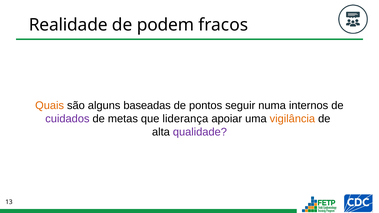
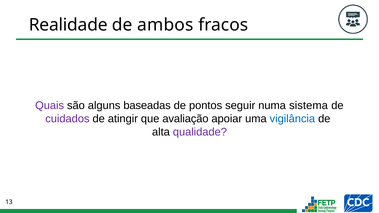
podem: podem -> ambos
Quais colour: orange -> purple
internos: internos -> sistema
metas: metas -> atingir
liderança: liderança -> avaliação
vigilância colour: orange -> blue
